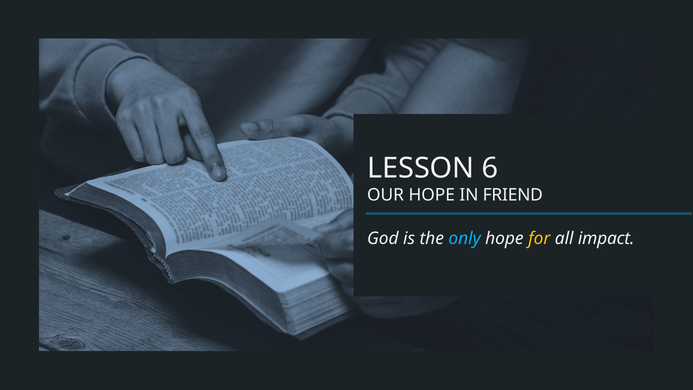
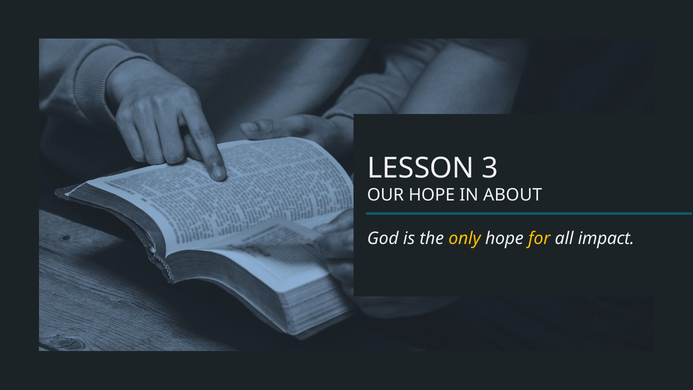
6: 6 -> 3
FRIEND: FRIEND -> ABOUT
only colour: light blue -> yellow
